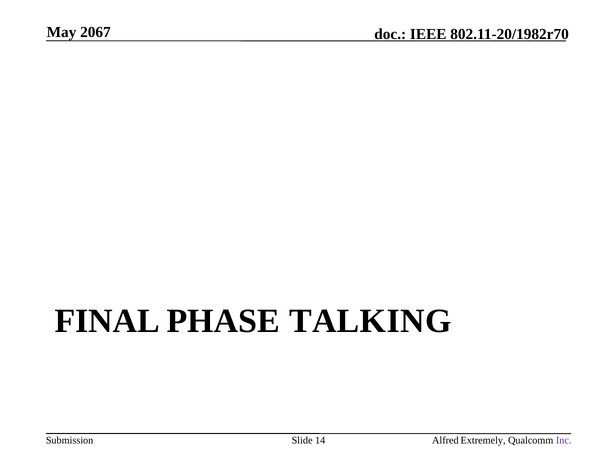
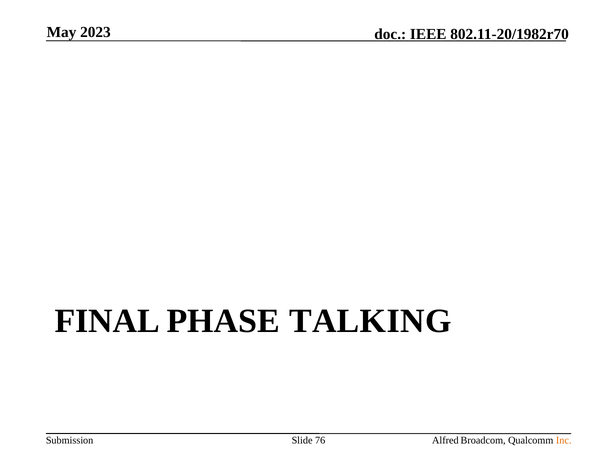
2067: 2067 -> 2023
14: 14 -> 76
Extremely: Extremely -> Broadcom
Inc colour: purple -> orange
